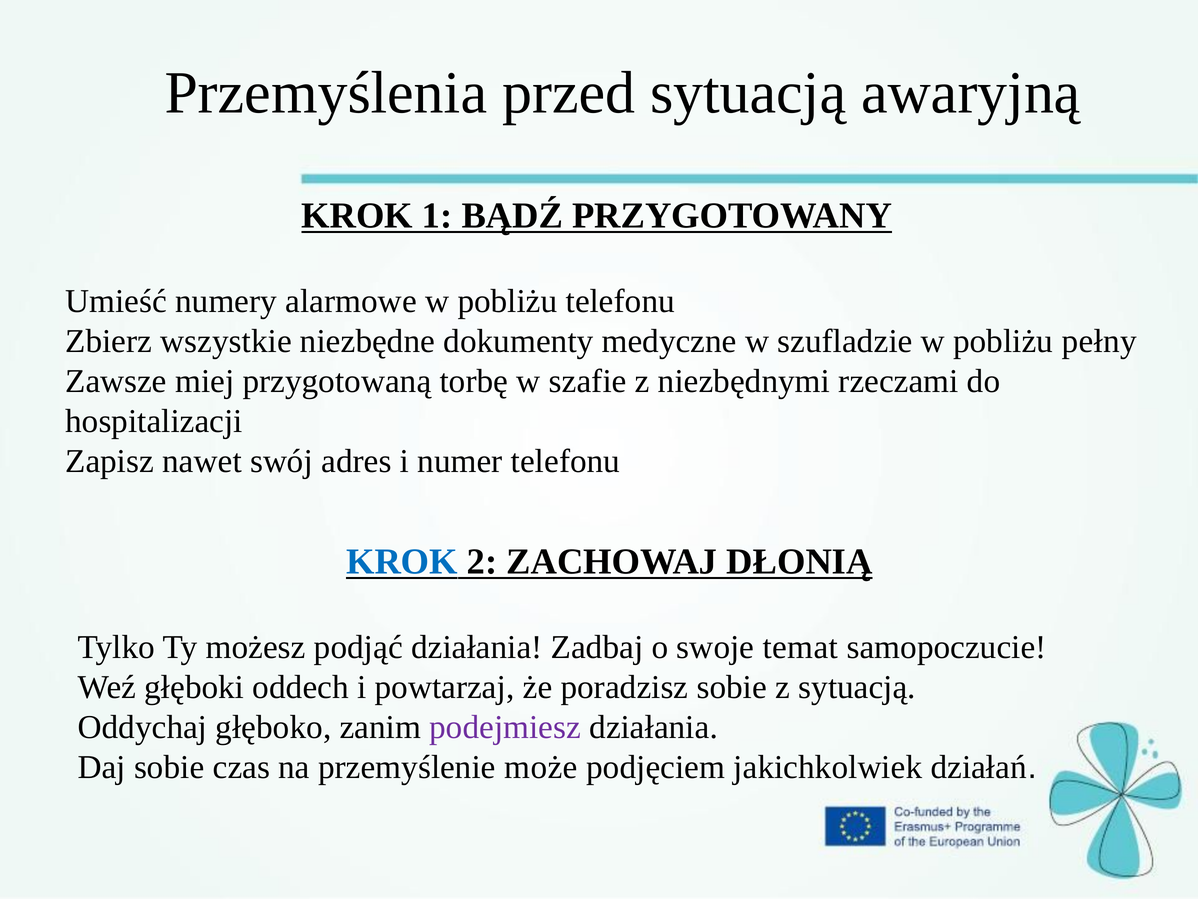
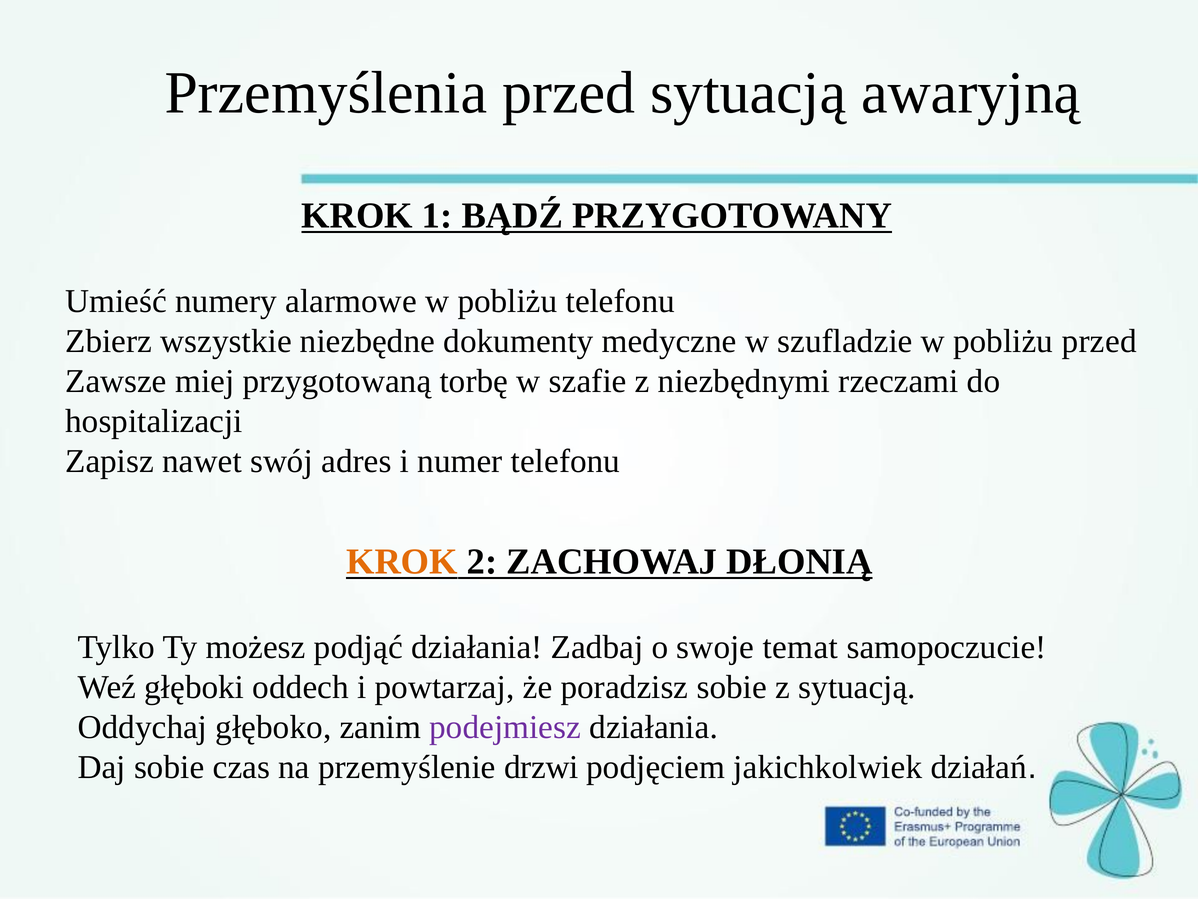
pobliżu pełny: pełny -> przed
KROK at (402, 561) colour: blue -> orange
może: może -> drzwi
